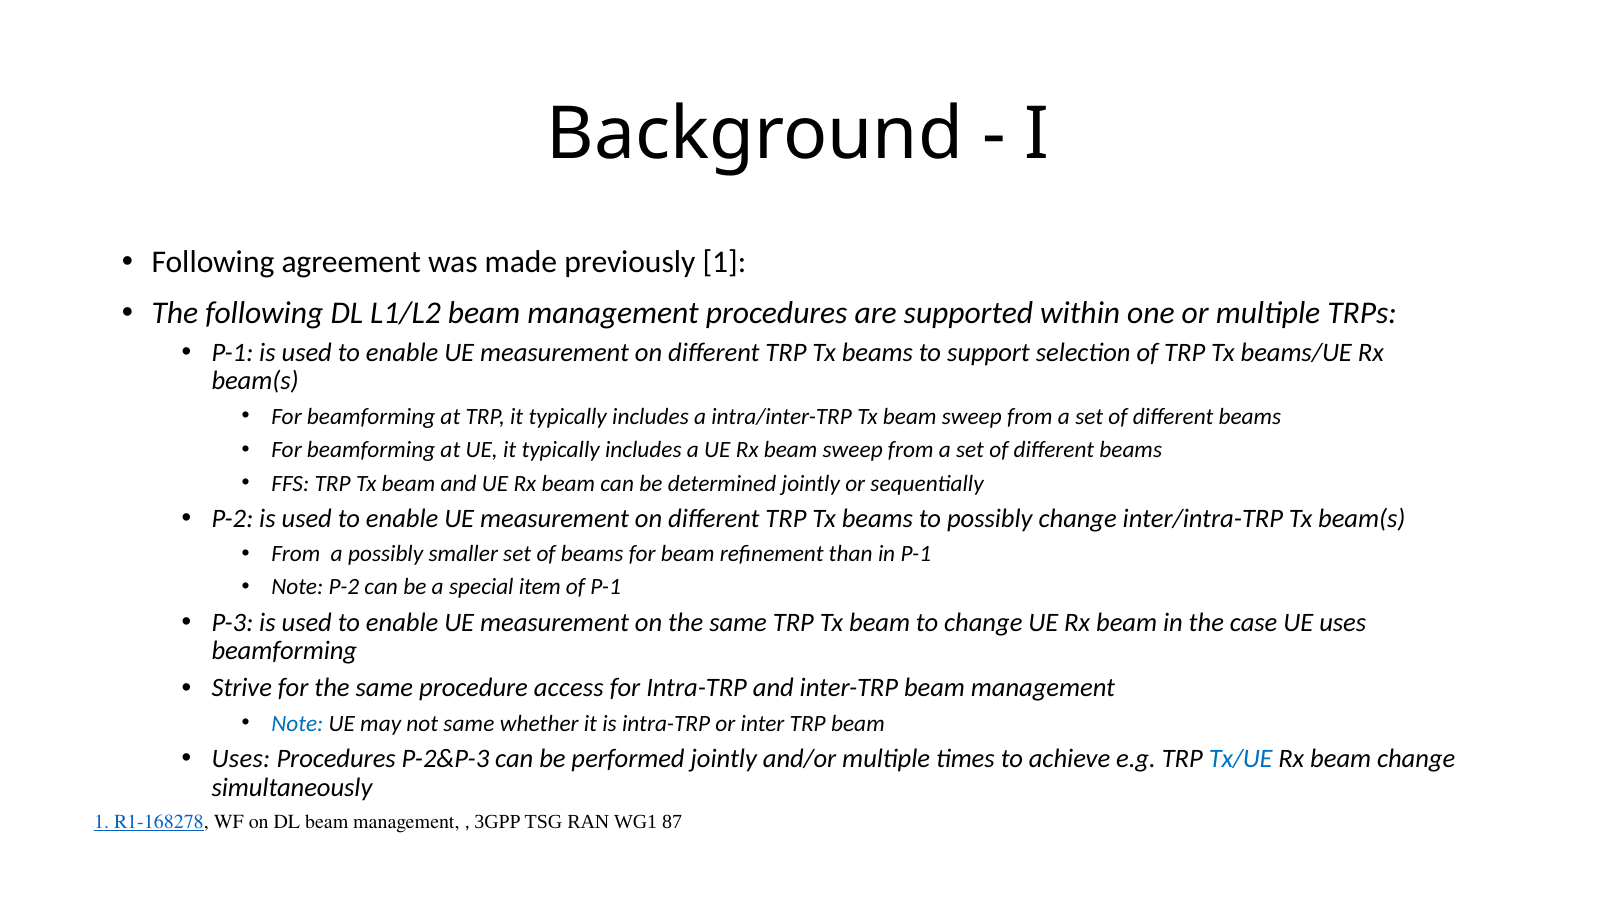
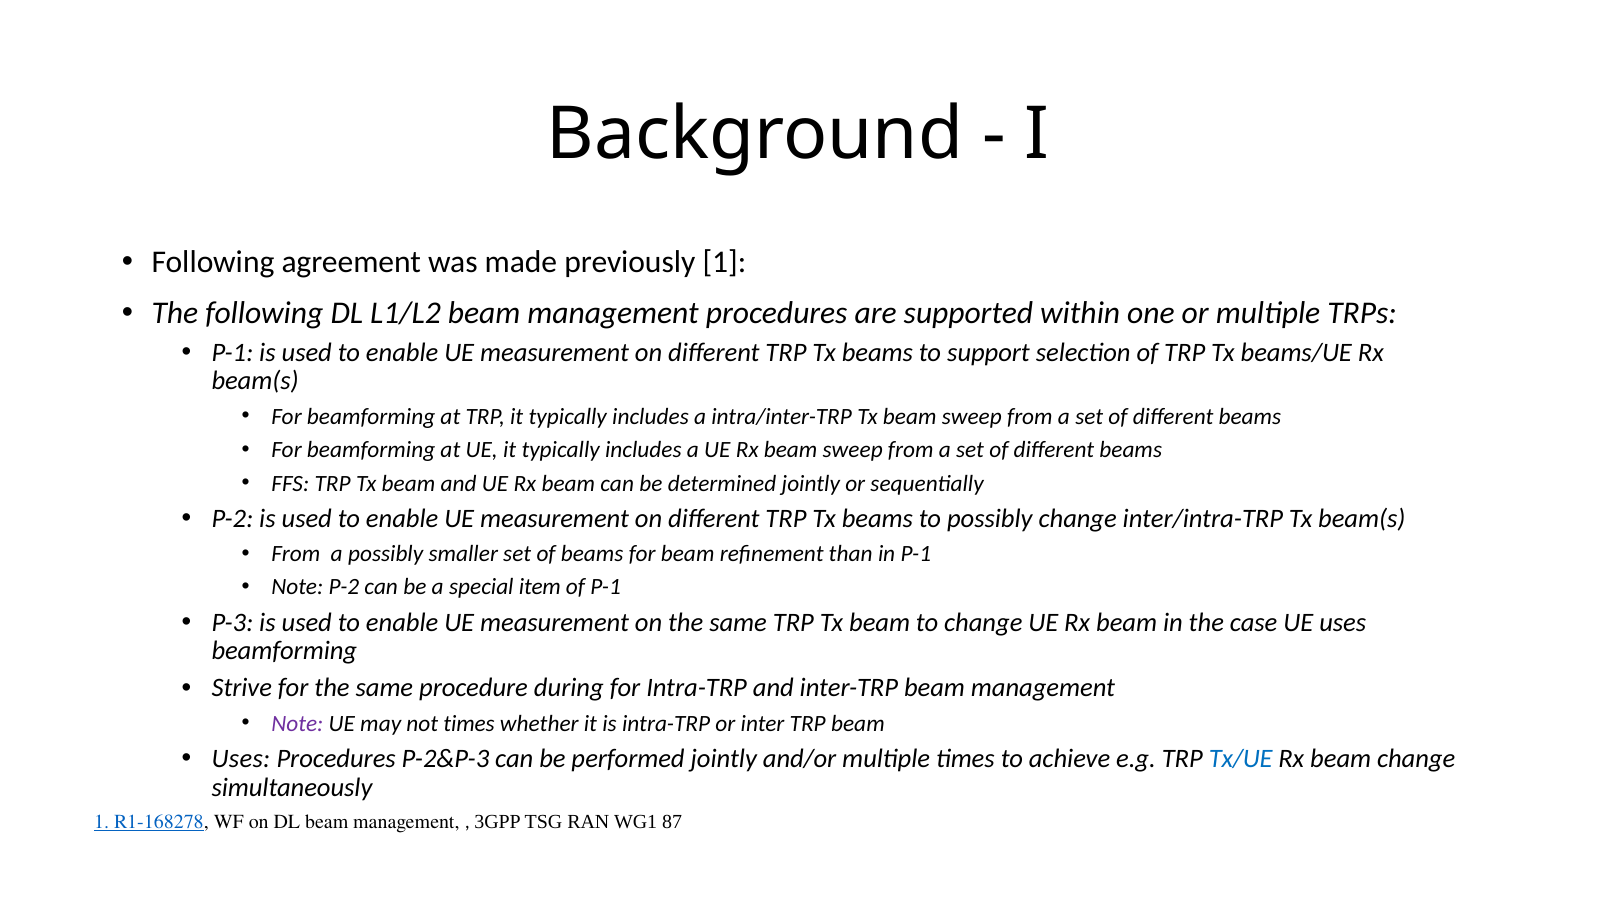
access: access -> during
Note at (297, 724) colour: blue -> purple
not same: same -> times
